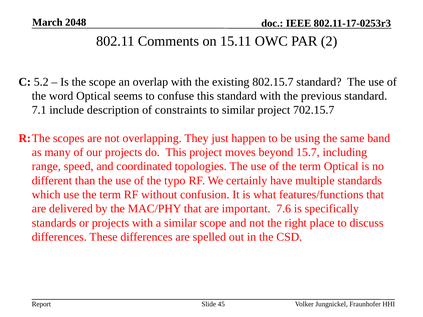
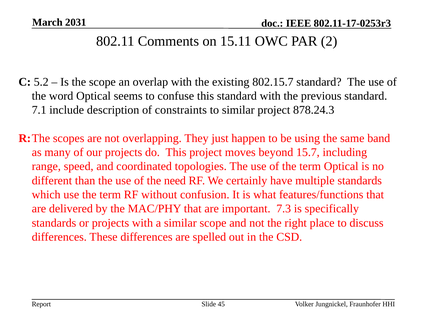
2048: 2048 -> 2031
702.15.7: 702.15.7 -> 878.24.3
typo: typo -> need
7.6: 7.6 -> 7.3
